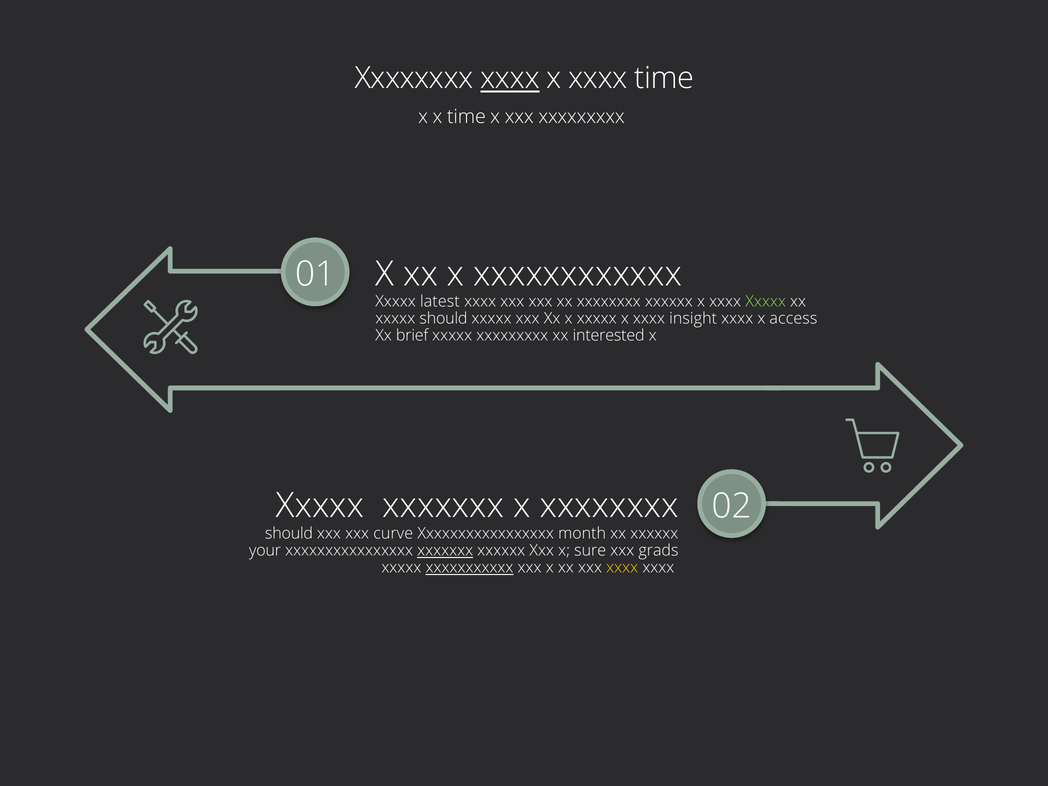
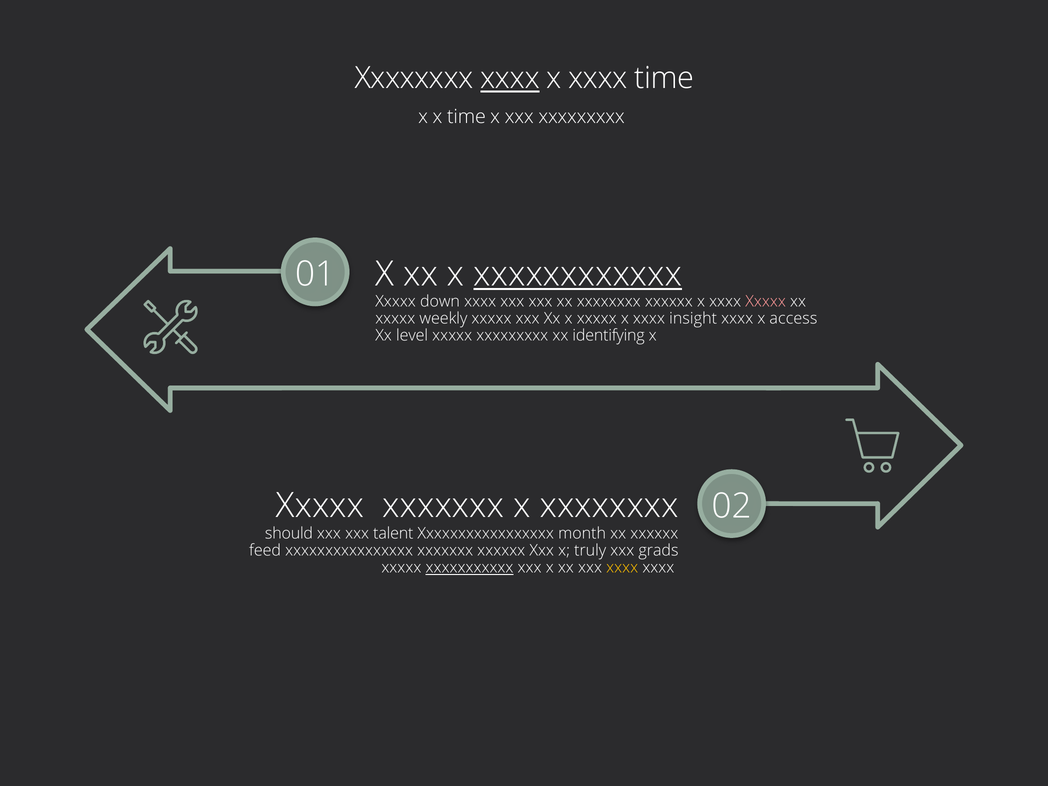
xxxxxxxxxxxx underline: none -> present
latest: latest -> down
Xxxxx at (766, 301) colour: light green -> pink
xxxxx should: should -> weekly
brief: brief -> level
interested: interested -> identifying
curve: curve -> talent
your: your -> feed
xxxxxxx at (445, 550) underline: present -> none
sure: sure -> truly
